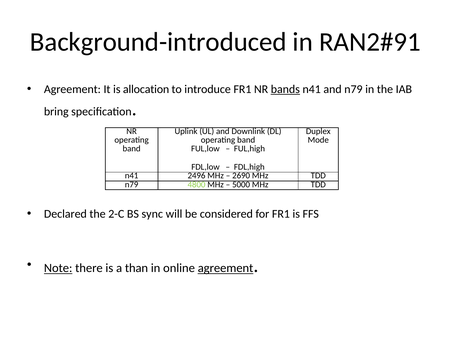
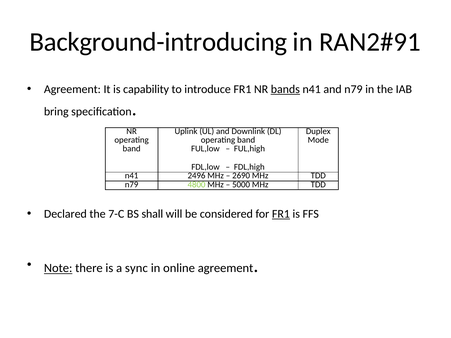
Background-introduced: Background-introduced -> Background-introducing
allocation: allocation -> capability
2-C: 2-C -> 7-C
sync: sync -> shall
FR1 at (281, 214) underline: none -> present
than: than -> sync
agreement at (226, 268) underline: present -> none
